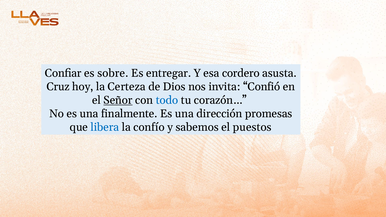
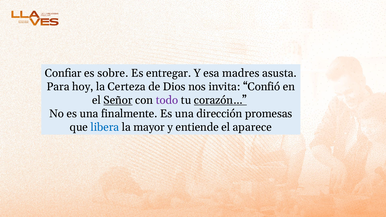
cordero: cordero -> madres
Cruz: Cruz -> Para
todo colour: blue -> purple
corazón… underline: none -> present
confío: confío -> mayor
sabemos: sabemos -> entiende
puestos: puestos -> aparece
